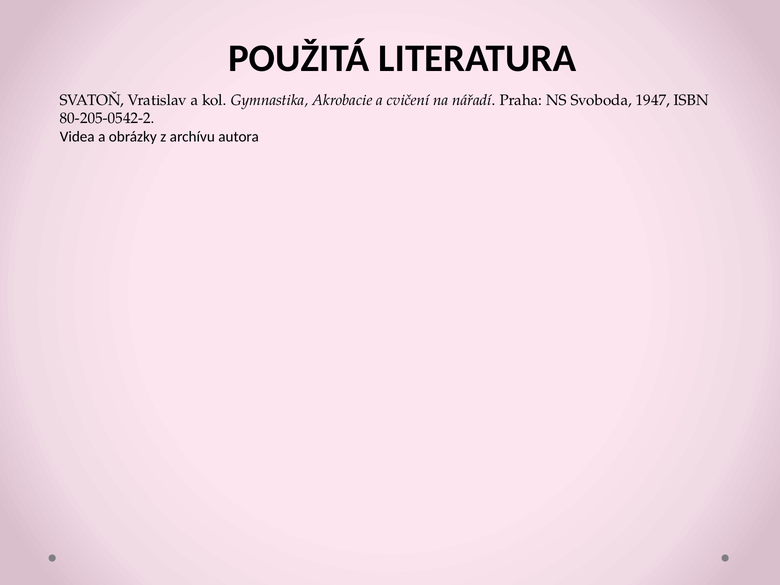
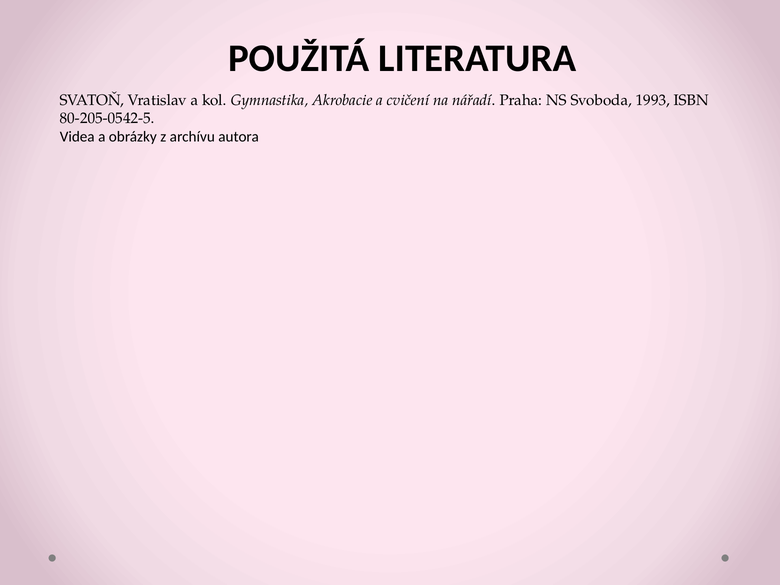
1947: 1947 -> 1993
80-205-0542-2: 80-205-0542-2 -> 80-205-0542-5
